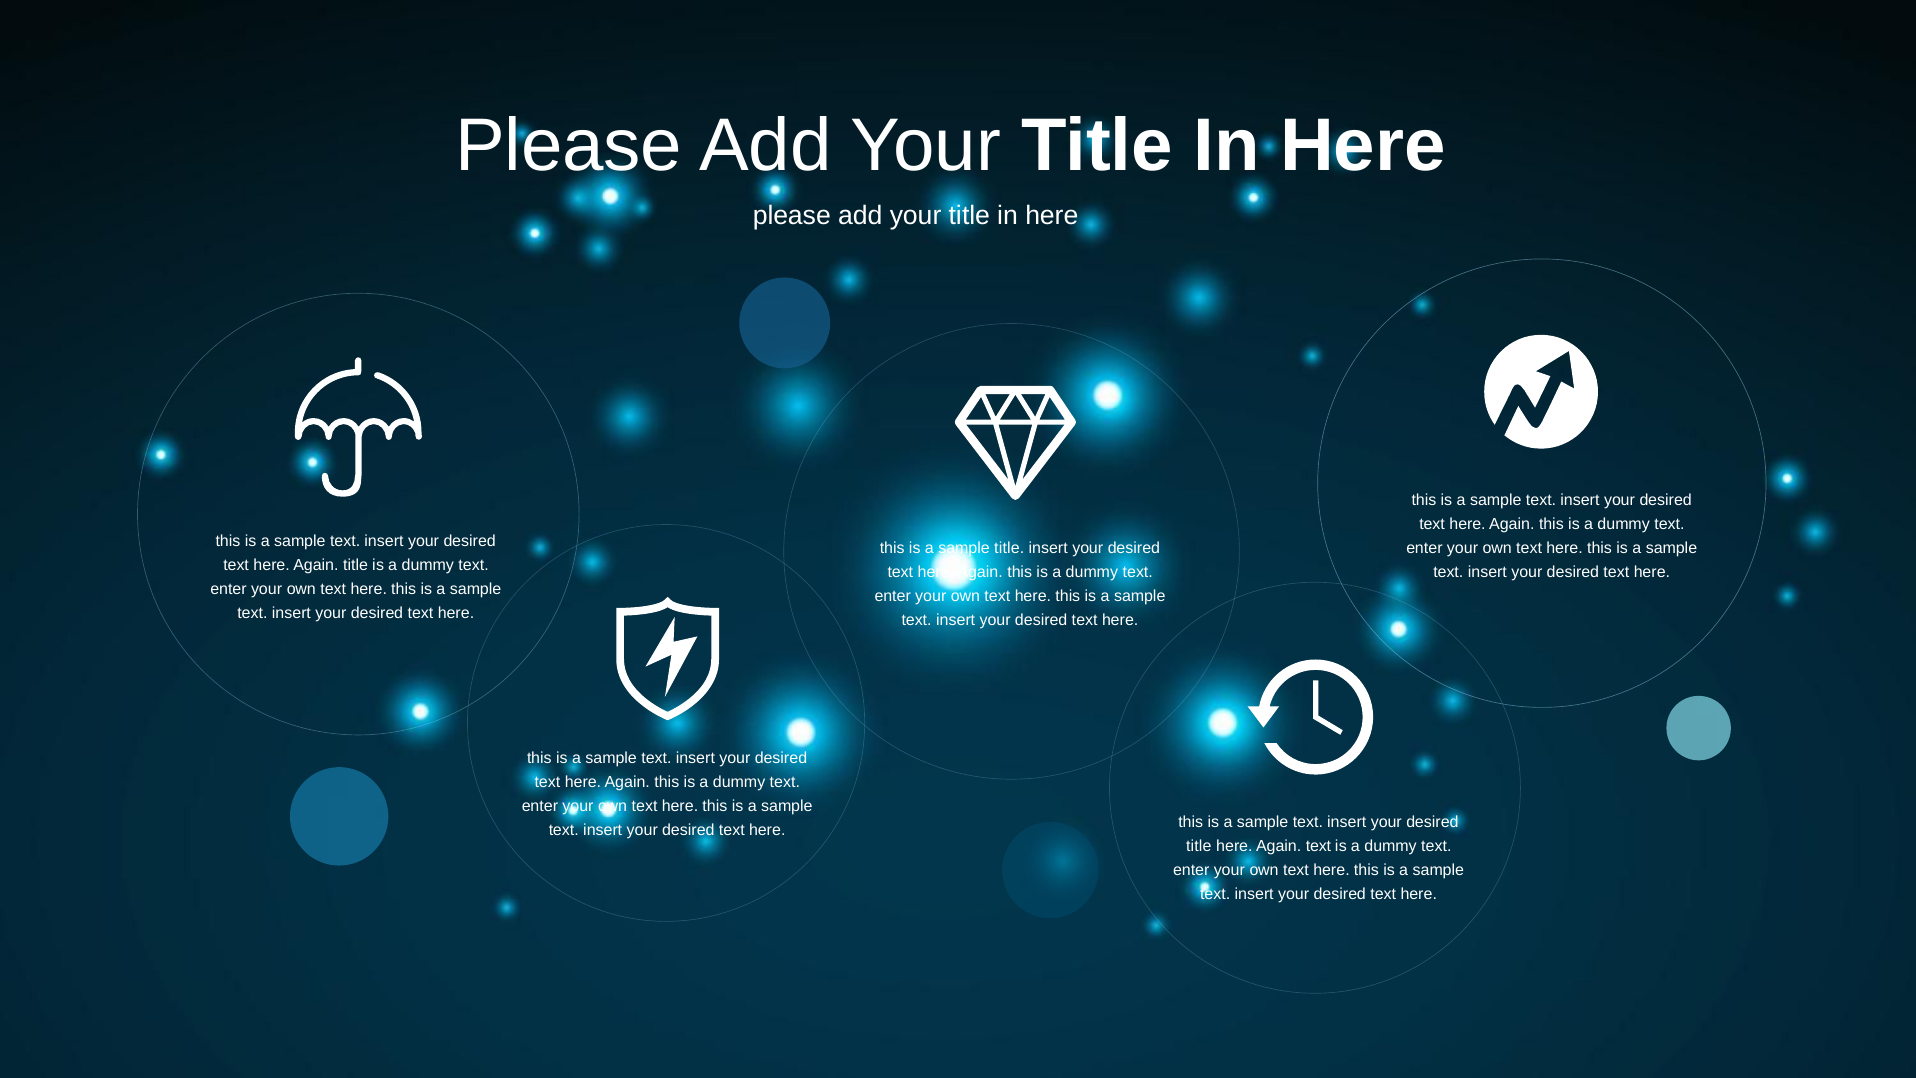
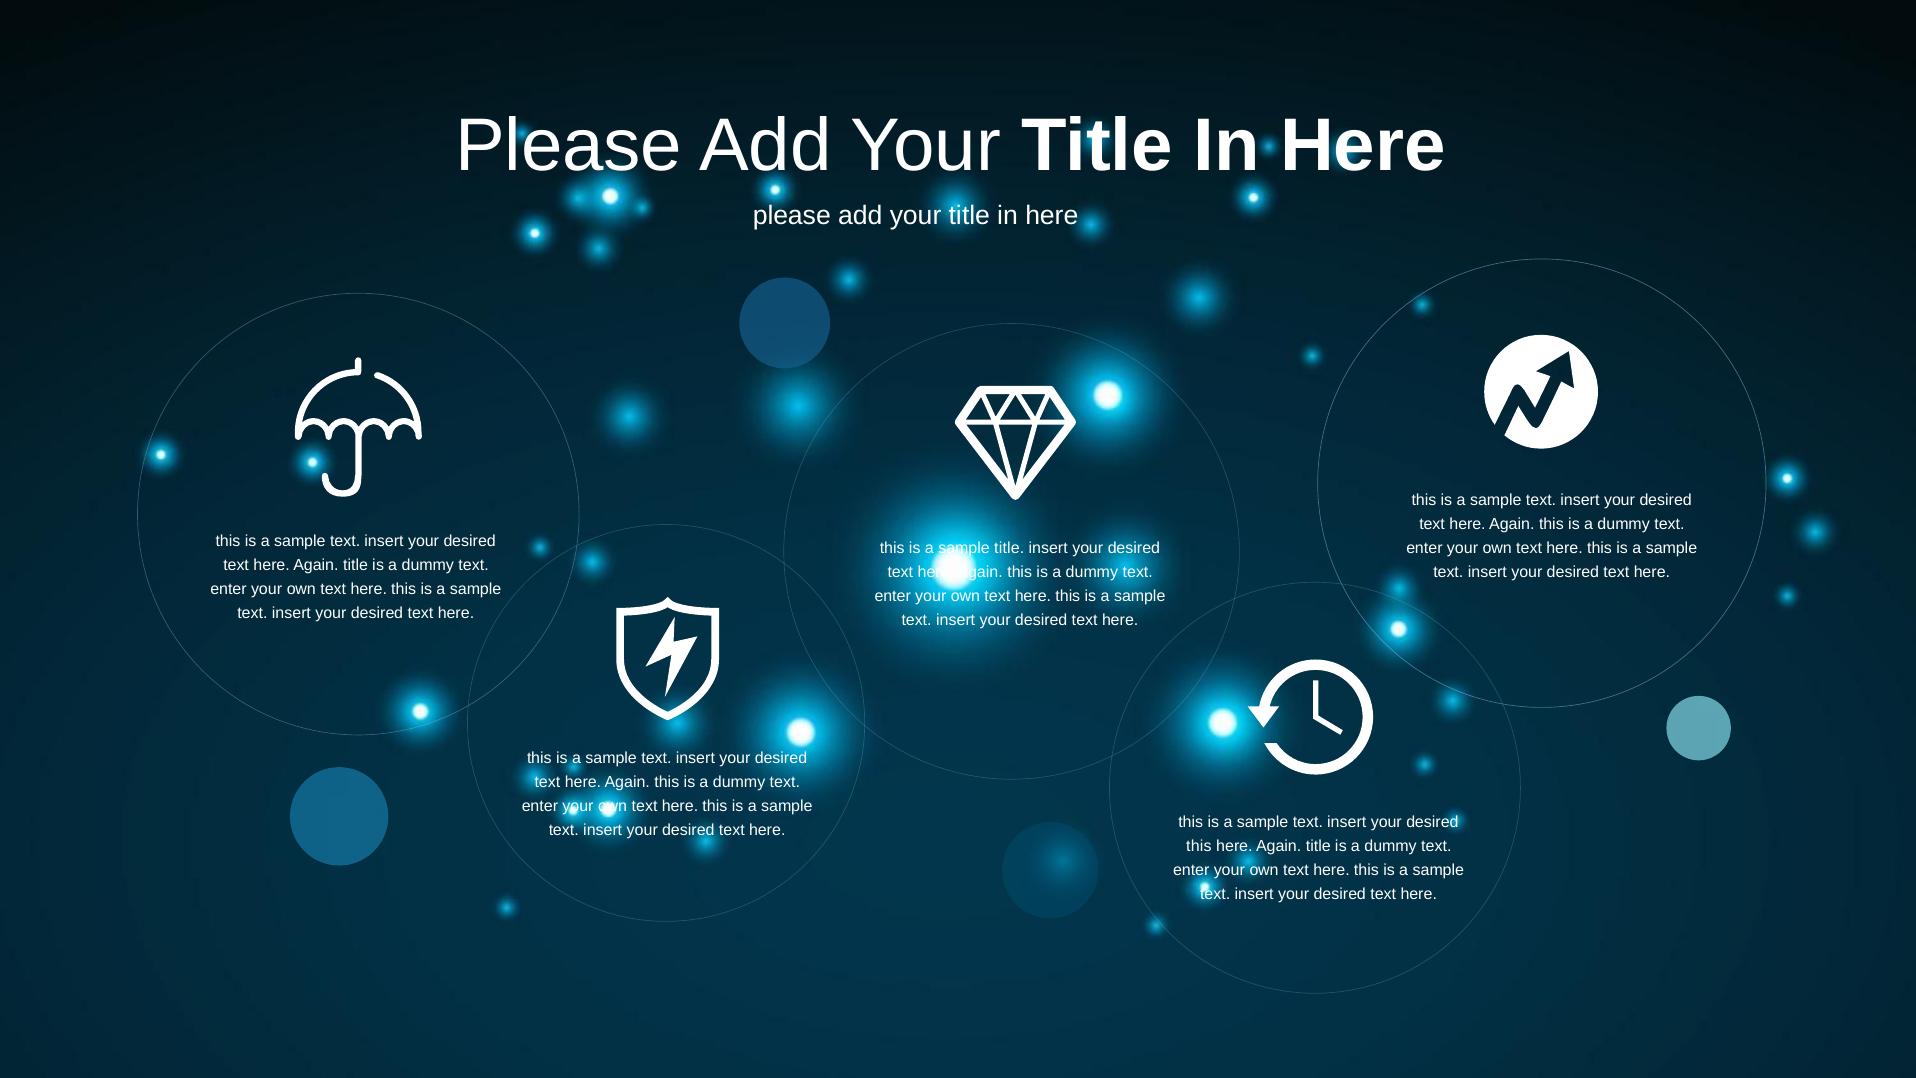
title at (1199, 846): title -> this
text at (1318, 846): text -> title
